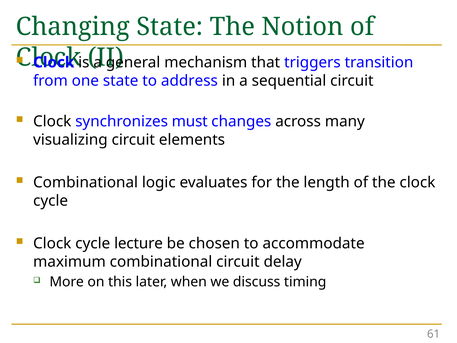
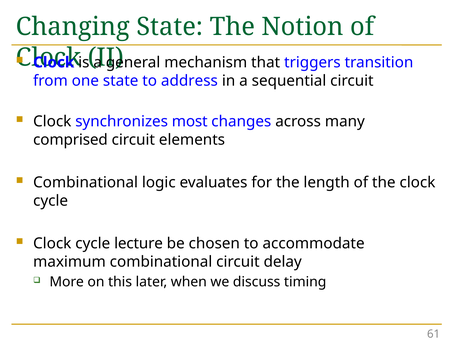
must: must -> most
visualizing: visualizing -> comprised
